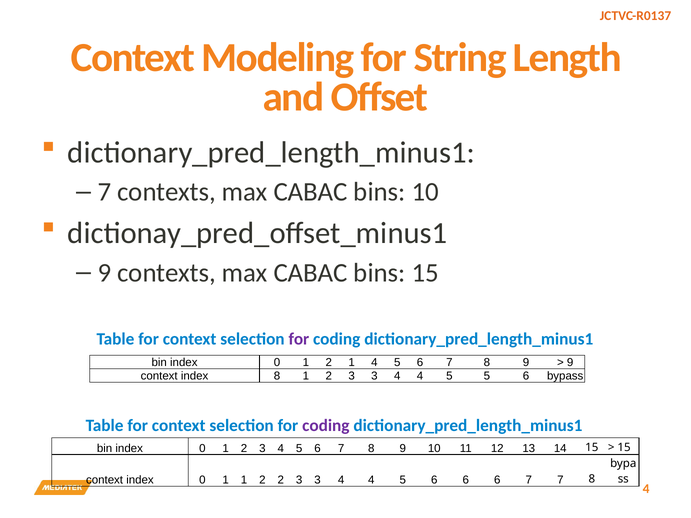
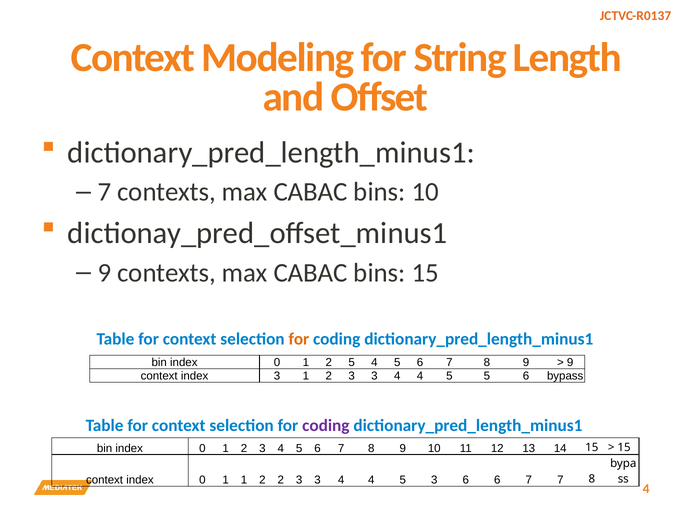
for at (299, 339) colour: purple -> orange
2 1: 1 -> 5
index 8: 8 -> 3
4 4 5 6: 6 -> 3
